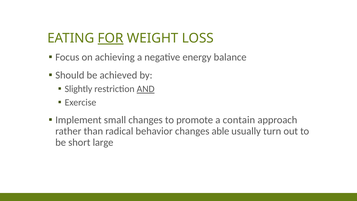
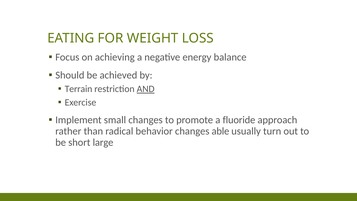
FOR underline: present -> none
Slightly: Slightly -> Terrain
contain: contain -> fluoride
